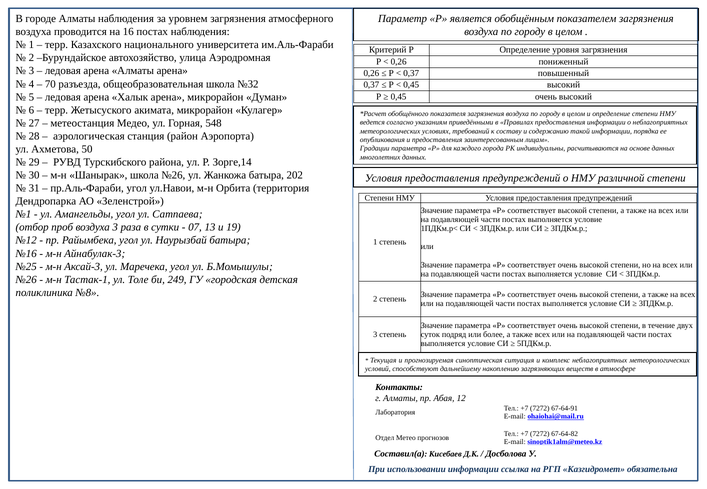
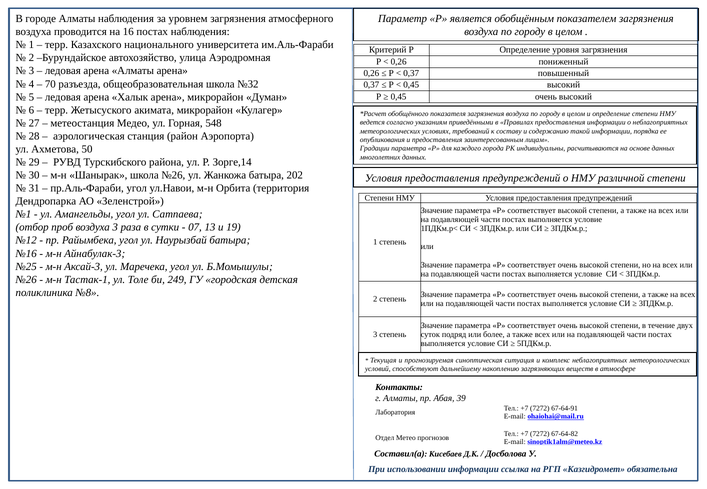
12: 12 -> 39
